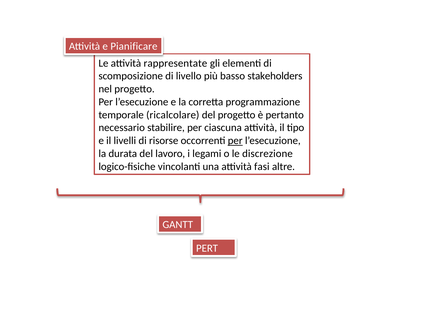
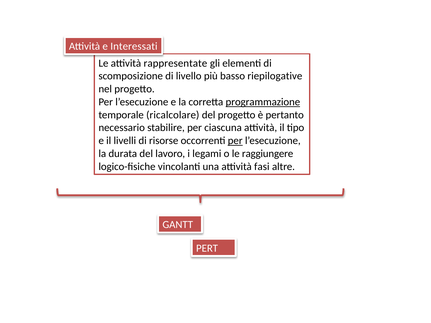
Pianificare: Pianificare -> Interessati
stakeholders: stakeholders -> riepilogative
programmazione underline: none -> present
discrezione: discrezione -> raggiungere
